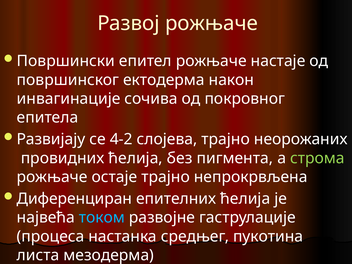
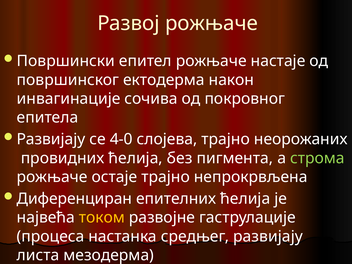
4-2: 4-2 -> 4-0
током colour: light blue -> yellow
средњег пукотина: пукотина -> развијају
